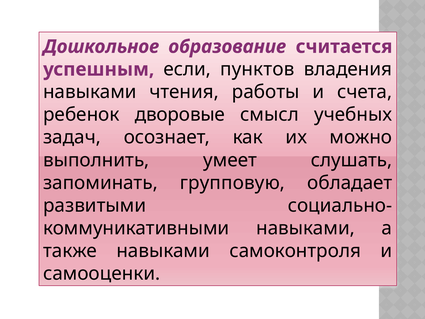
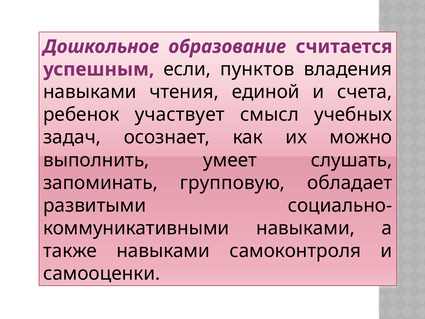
работы: работы -> единой
дворовые: дворовые -> участвует
